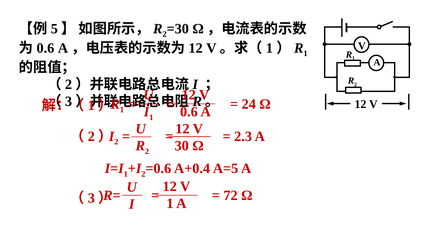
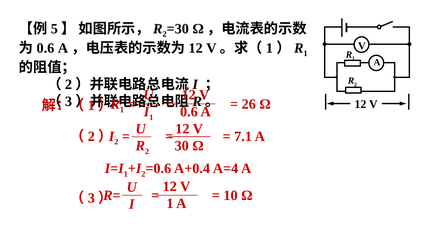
24: 24 -> 26
2.3: 2.3 -> 7.1
A=5: A=5 -> A=4
72: 72 -> 10
